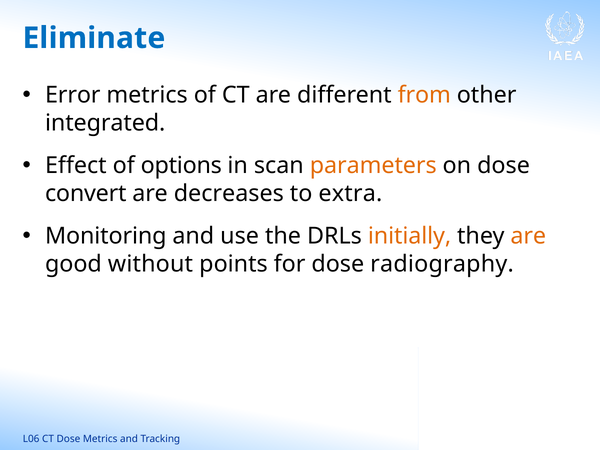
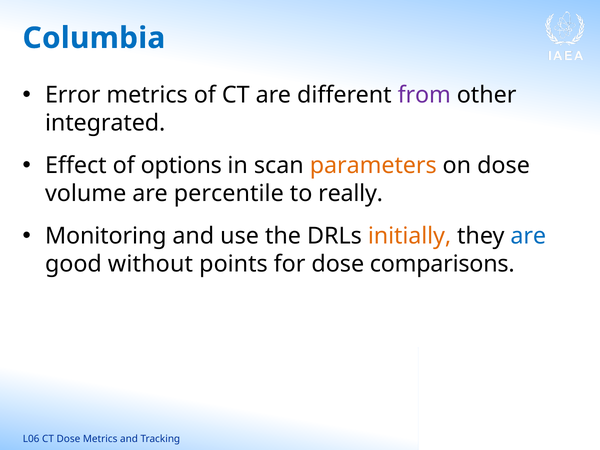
Eliminate: Eliminate -> Columbia
from colour: orange -> purple
convert: convert -> volume
decreases: decreases -> percentile
extra: extra -> really
are at (528, 236) colour: orange -> blue
radiography: radiography -> comparisons
